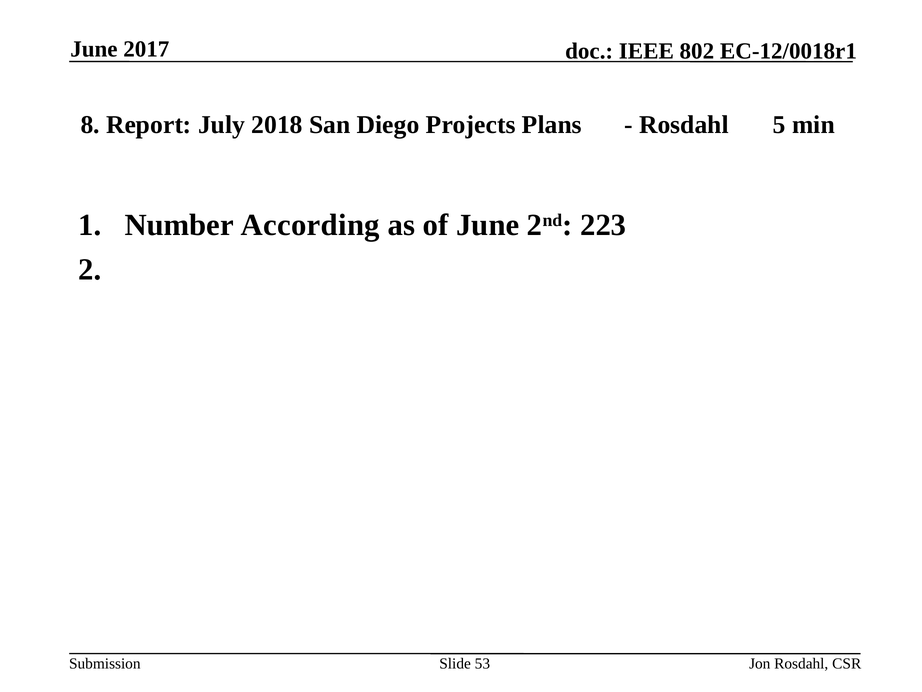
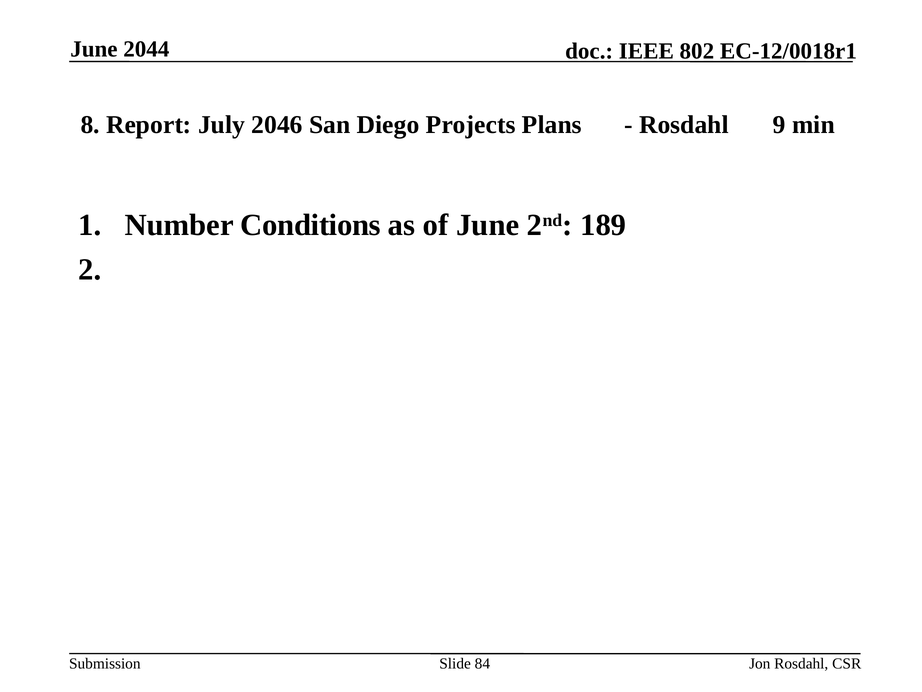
2017: 2017 -> 2044
2018: 2018 -> 2046
5: 5 -> 9
According: According -> Conditions
223: 223 -> 189
53: 53 -> 84
